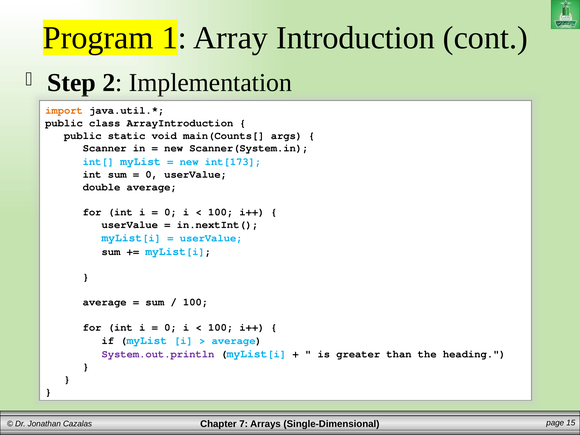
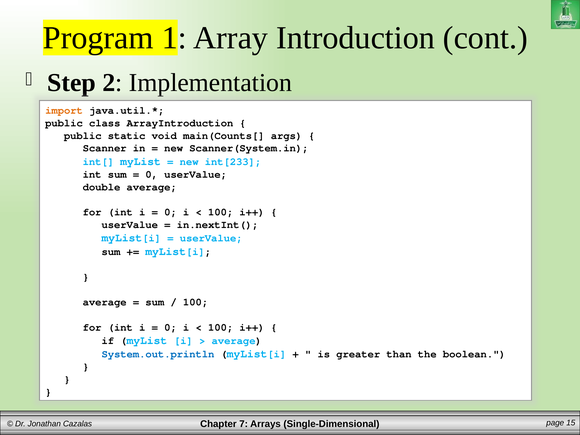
int[173: int[173 -> int[233
System.out.println colour: purple -> blue
heading: heading -> boolean
